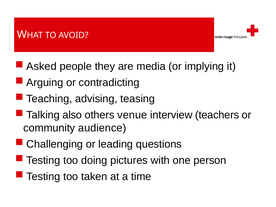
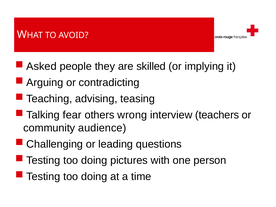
media: media -> skilled
also: also -> fear
venue: venue -> wrong
taken at (94, 176): taken -> doing
